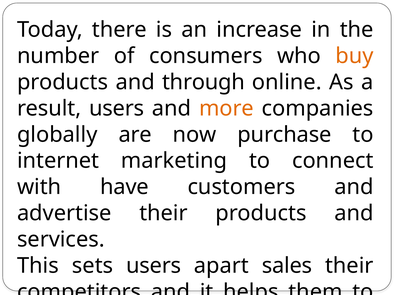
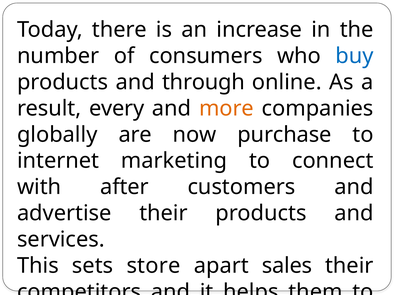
buy colour: orange -> blue
result users: users -> every
have: have -> after
sets users: users -> store
